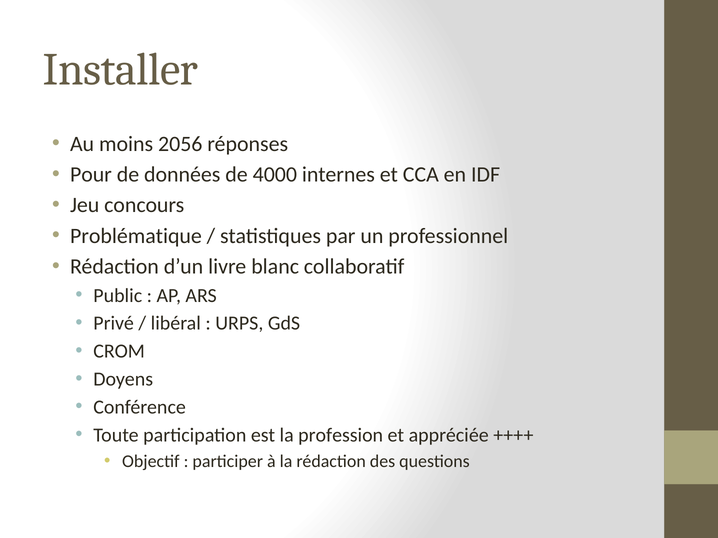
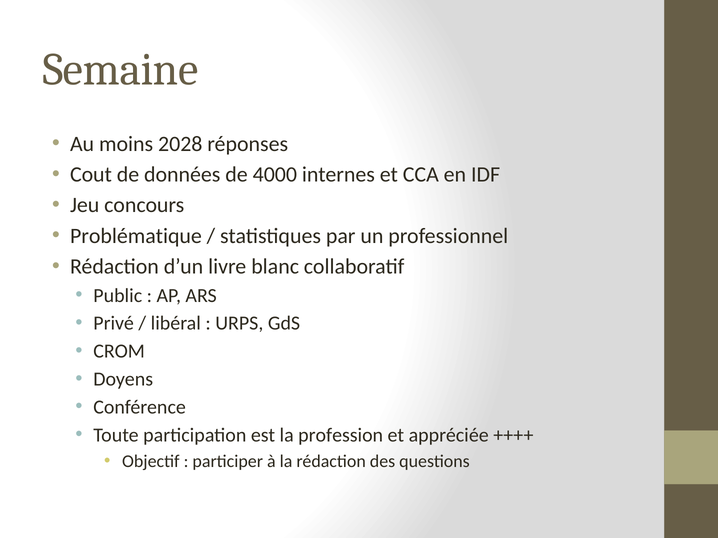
Installer: Installer -> Semaine
2056: 2056 -> 2028
Pour: Pour -> Cout
